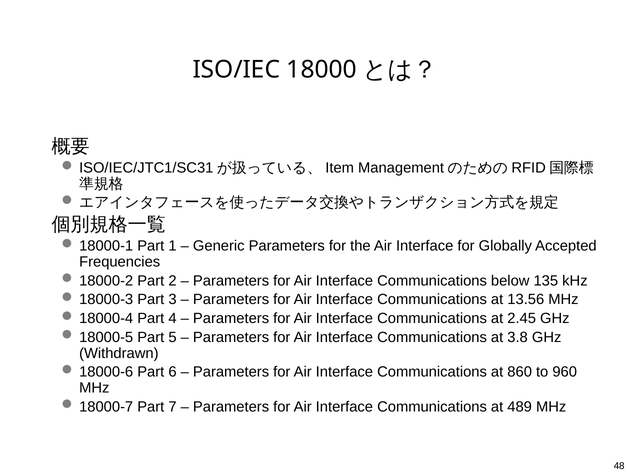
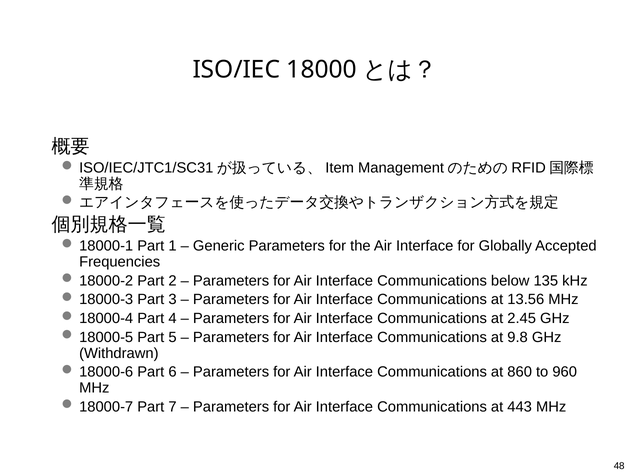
3.8: 3.8 -> 9.8
489: 489 -> 443
